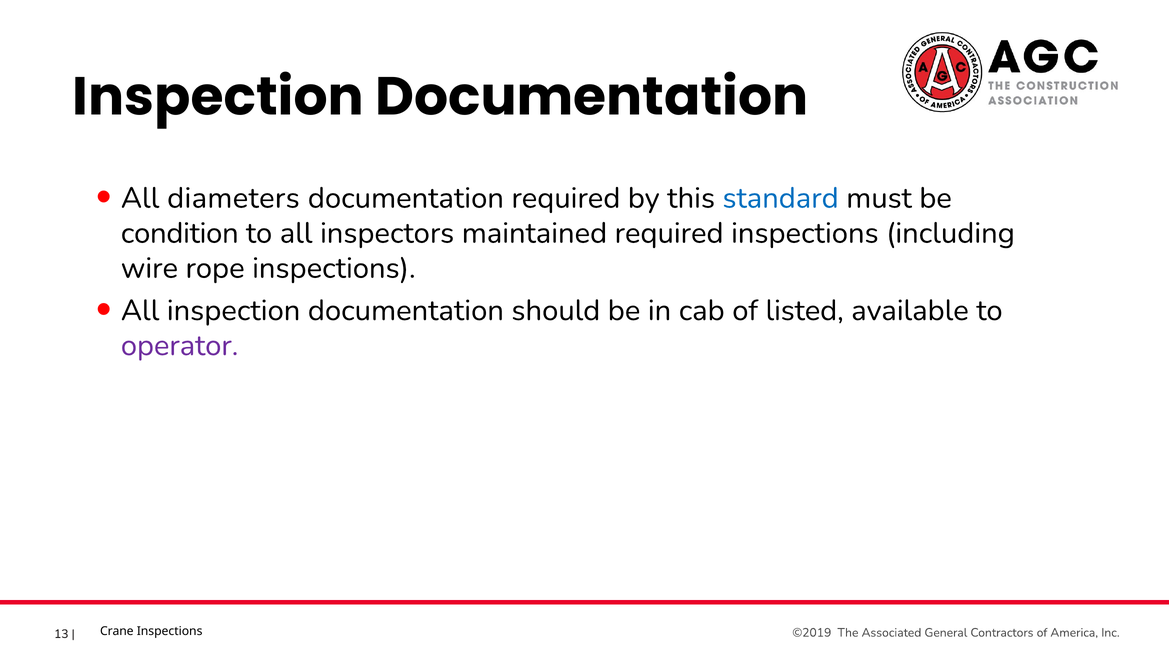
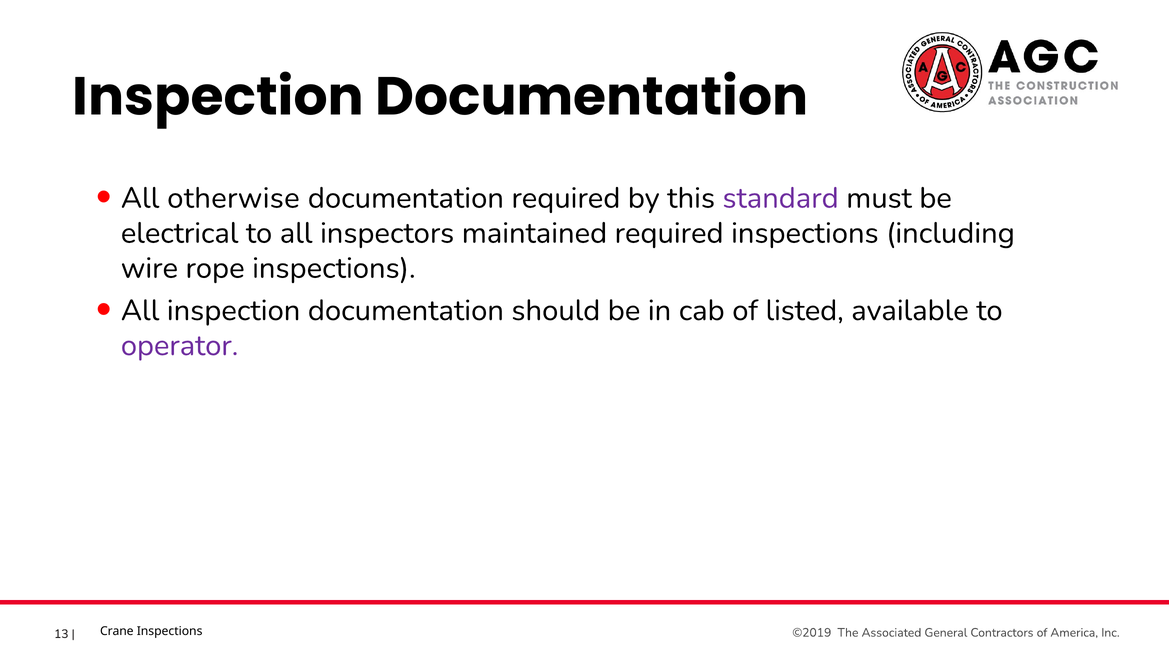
diameters: diameters -> otherwise
standard colour: blue -> purple
condition: condition -> electrical
